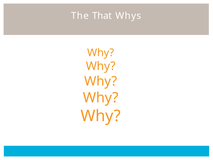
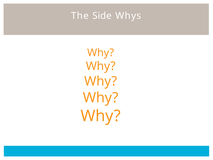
That: That -> Side
